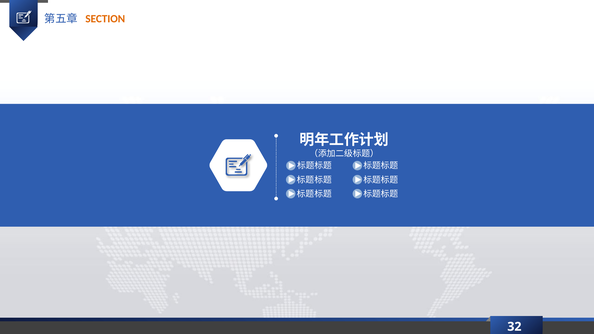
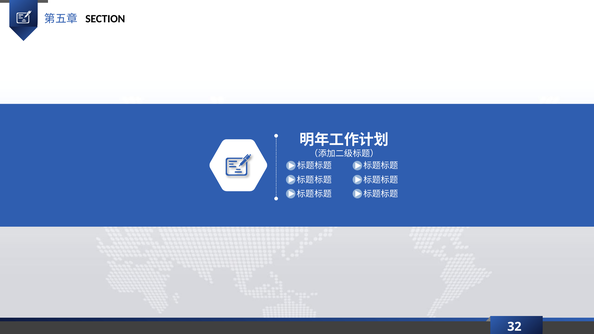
SECTION colour: orange -> black
